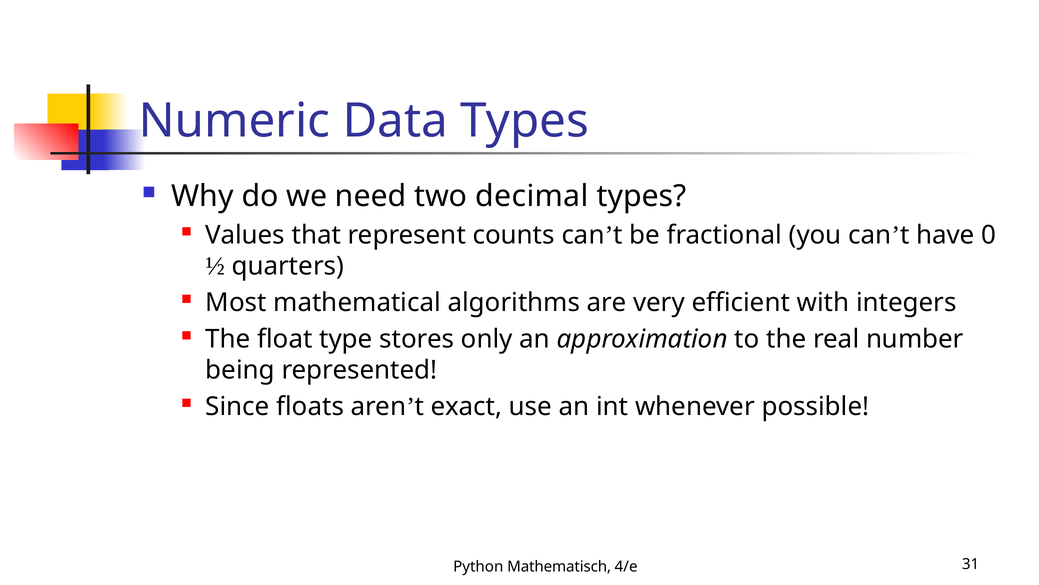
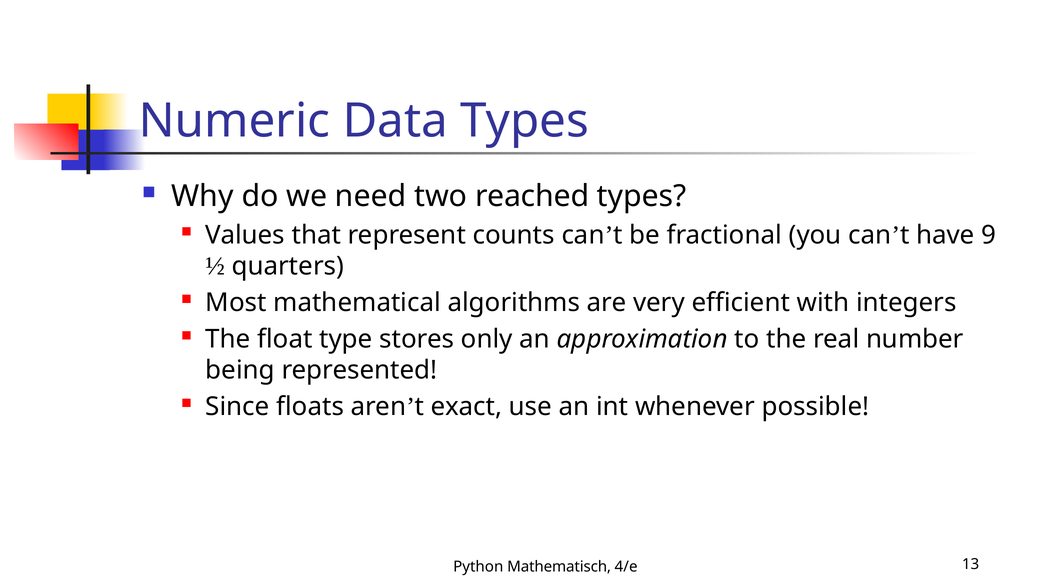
decimal: decimal -> reached
0: 0 -> 9
31: 31 -> 13
